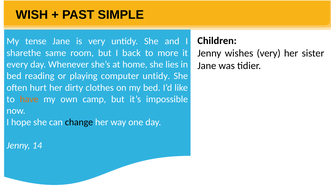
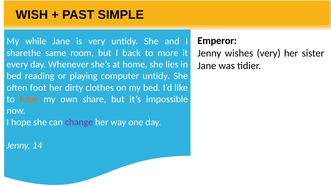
Children: Children -> Emperor
tense: tense -> while
hurt: hurt -> foot
camp: camp -> share
change colour: black -> purple
